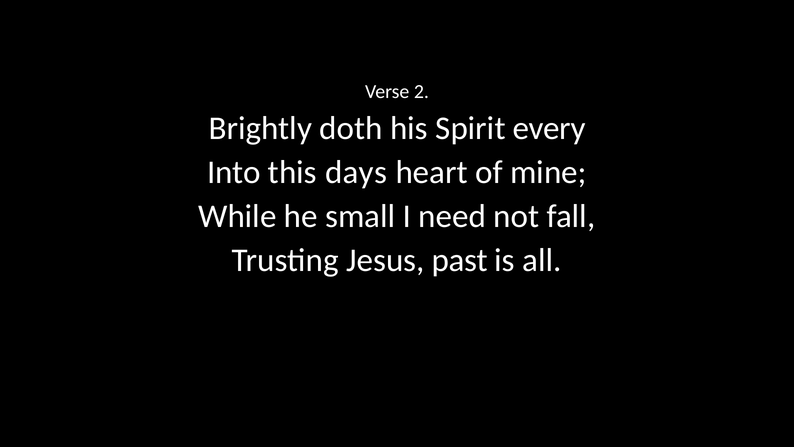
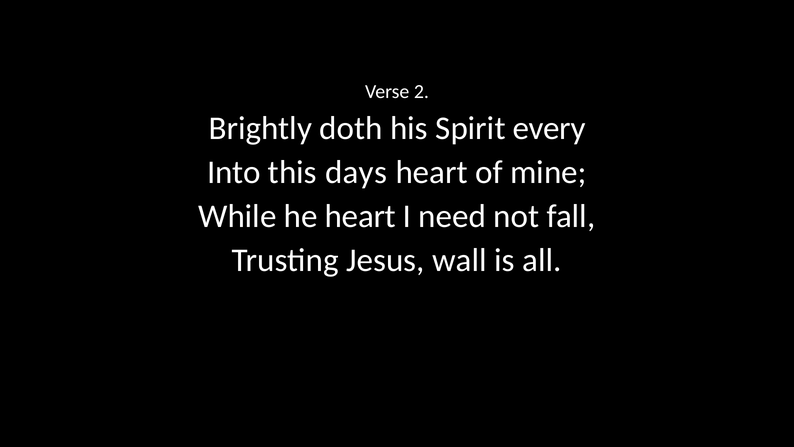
he small: small -> heart
past: past -> wall
